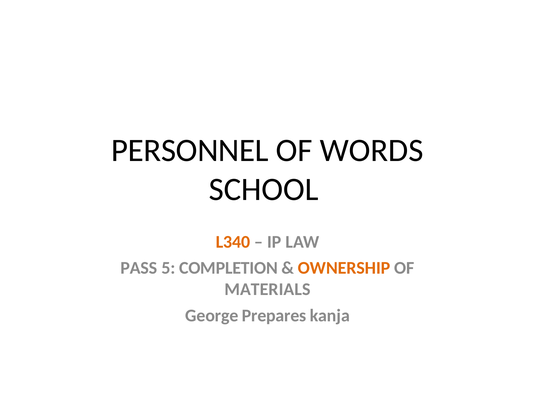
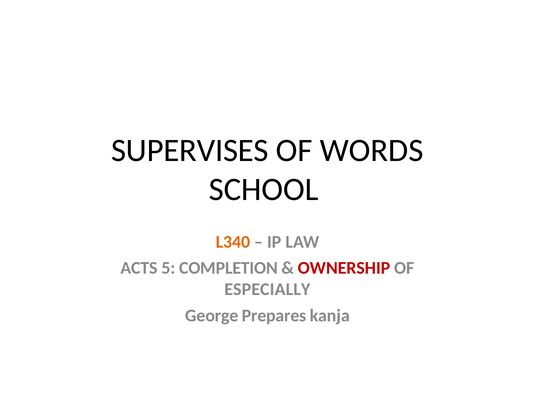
PERSONNEL: PERSONNEL -> SUPERVISES
PASS: PASS -> ACTS
OWNERSHIP colour: orange -> red
MATERIALS: MATERIALS -> ESPECIALLY
